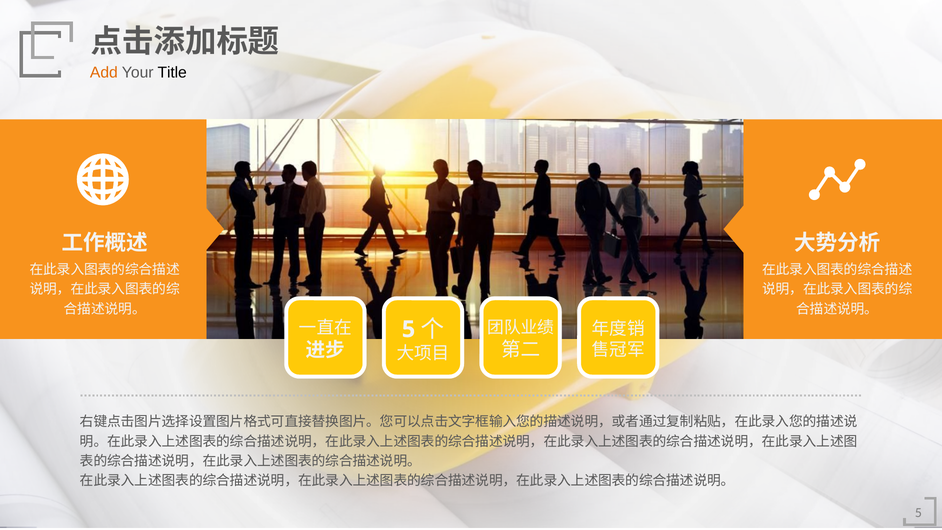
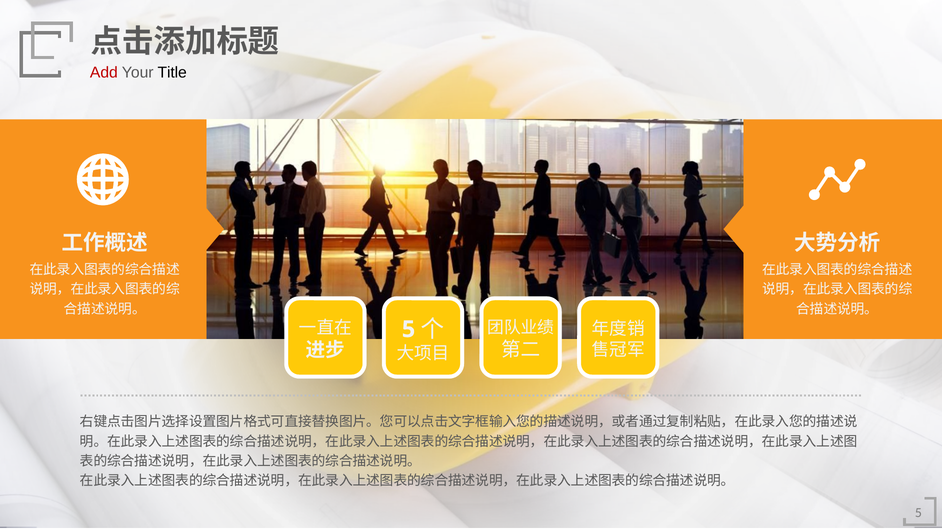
Add colour: orange -> red
